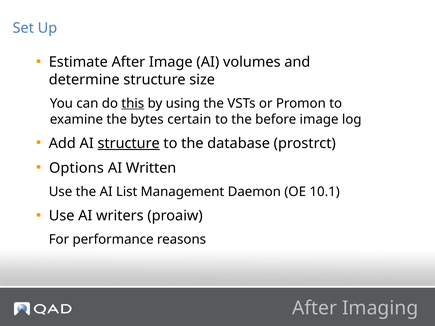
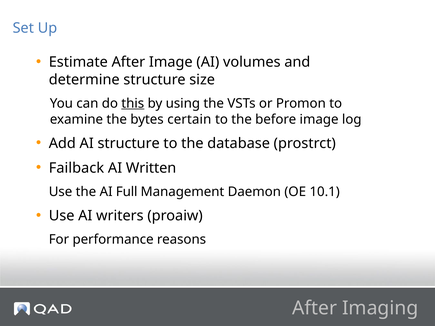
structure at (129, 143) underline: present -> none
Options: Options -> Failback
List: List -> Full
